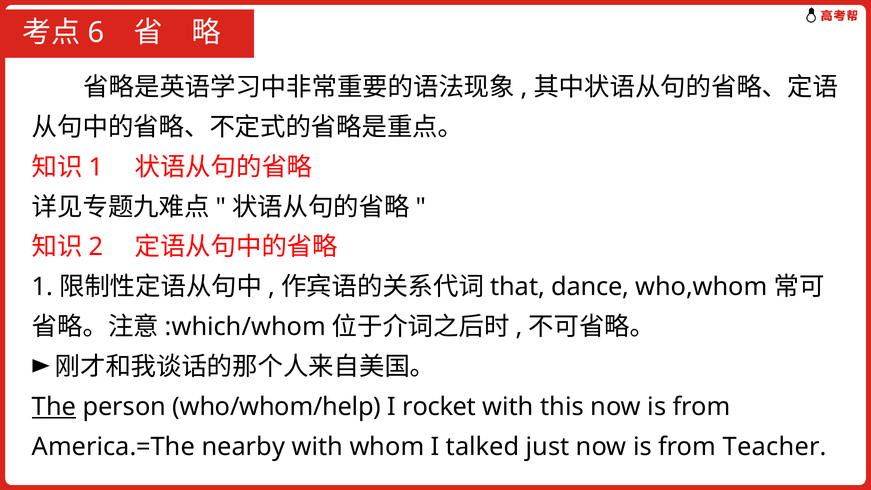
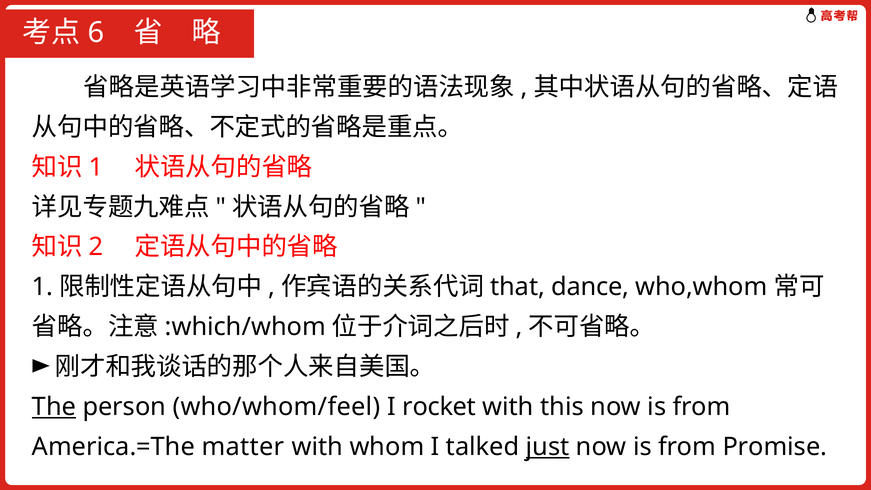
who/whom/help: who/whom/help -> who/whom/feel
nearby: nearby -> matter
just underline: none -> present
Teacher: Teacher -> Promise
